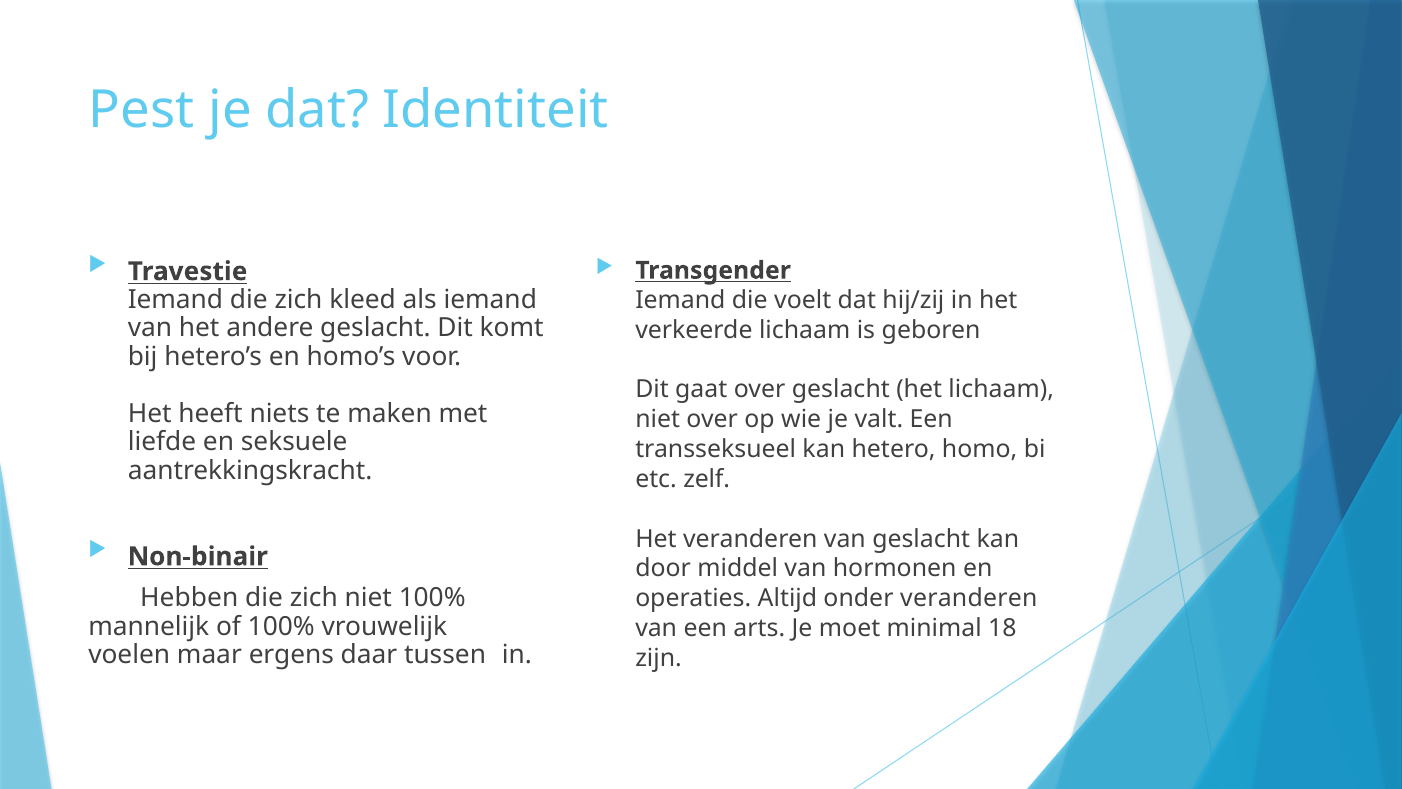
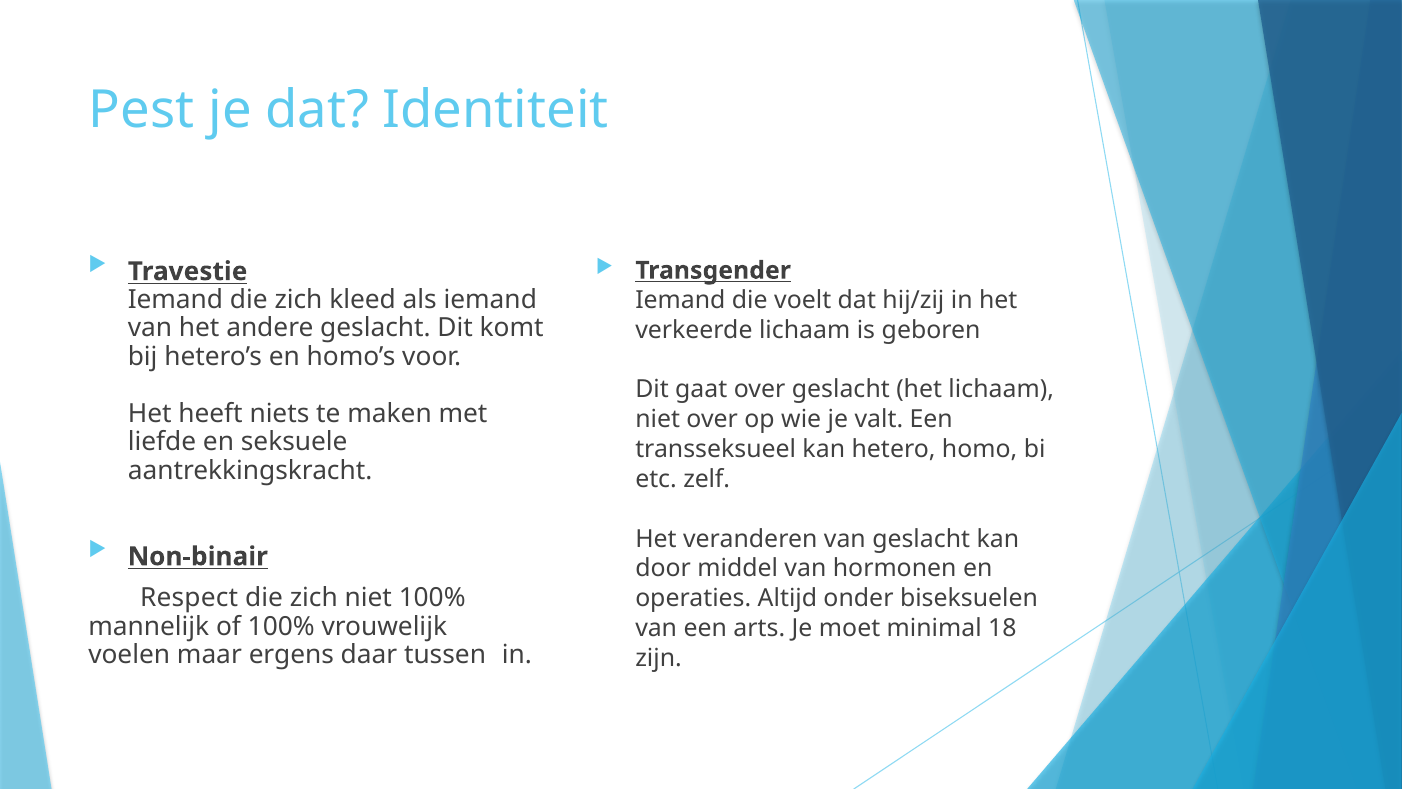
Hebben: Hebben -> Respect
onder veranderen: veranderen -> biseksuelen
